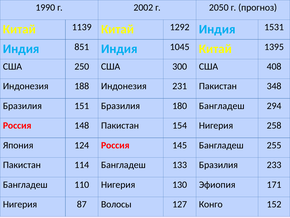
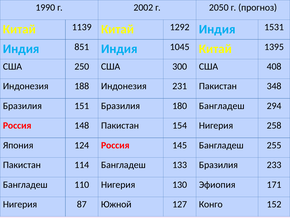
Волосы: Волосы -> Южной
